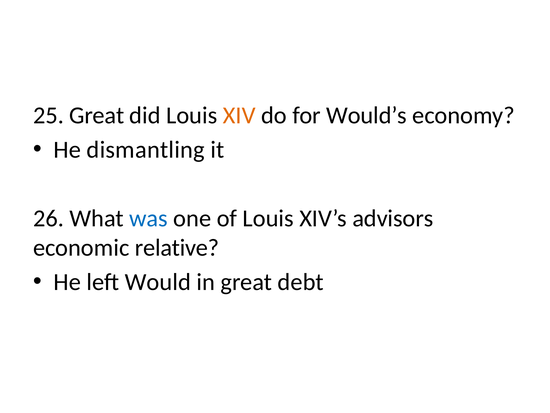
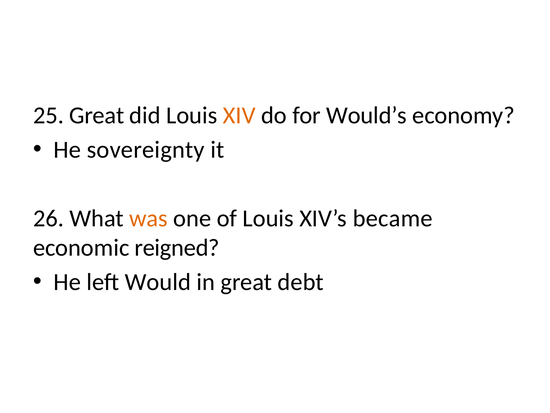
dismantling: dismantling -> sovereignty
was colour: blue -> orange
advisors: advisors -> became
relative: relative -> reigned
